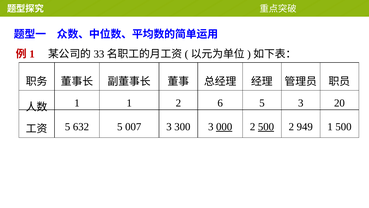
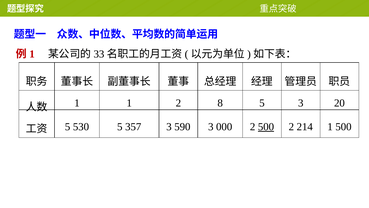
6: 6 -> 8
632: 632 -> 530
007: 007 -> 357
300: 300 -> 590
000 underline: present -> none
949: 949 -> 214
